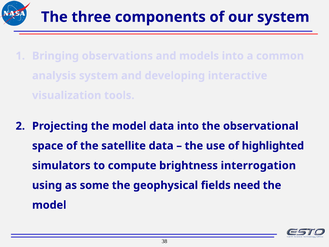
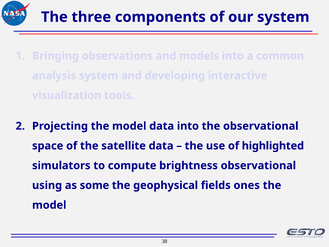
brightness interrogation: interrogation -> observational
need: need -> ones
